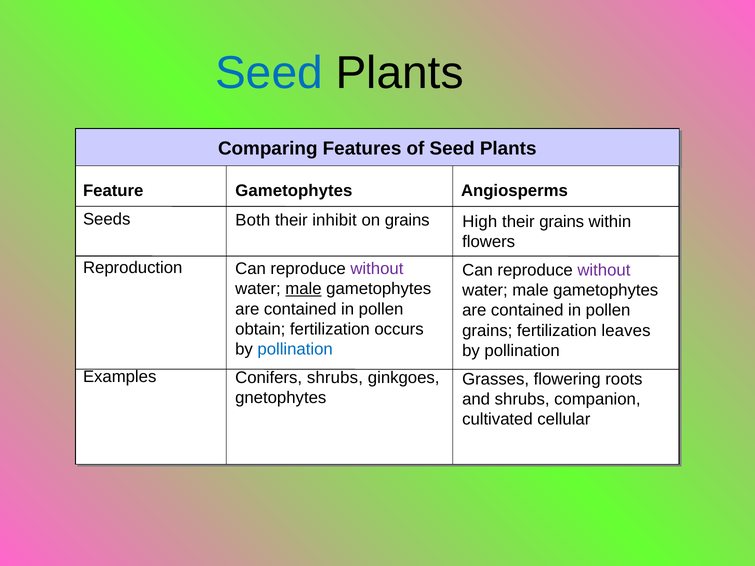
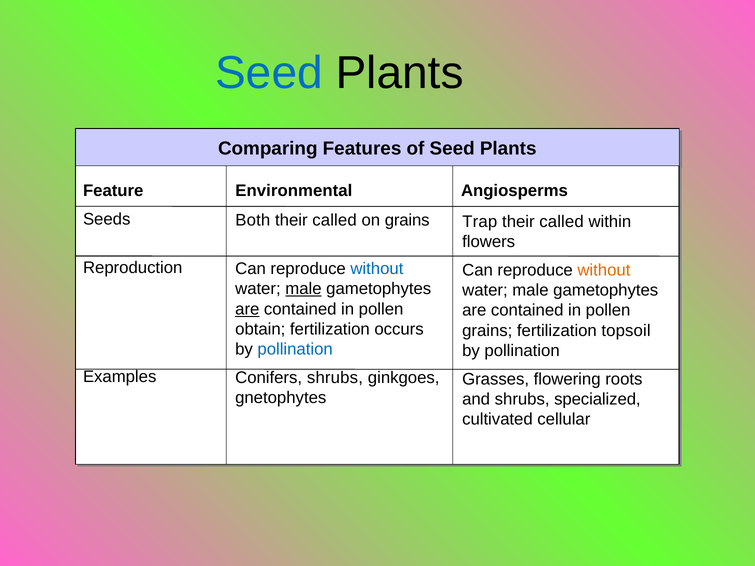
Gametophytes at (294, 191): Gametophytes -> Environmental
inhibit at (335, 220): inhibit -> called
High: High -> Trap
grains at (562, 222): grains -> called
without at (377, 269) colour: purple -> blue
without at (604, 270) colour: purple -> orange
are at (247, 309) underline: none -> present
leaves: leaves -> topsoil
companion: companion -> specialized
